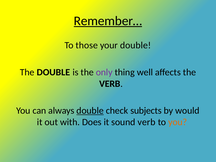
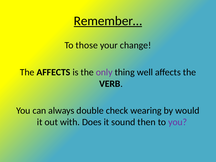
your double: double -> change
The DOUBLE: DOUBLE -> AFFECTS
double at (90, 111) underline: present -> none
subjects: subjects -> wearing
sound verb: verb -> then
you at (178, 122) colour: orange -> purple
